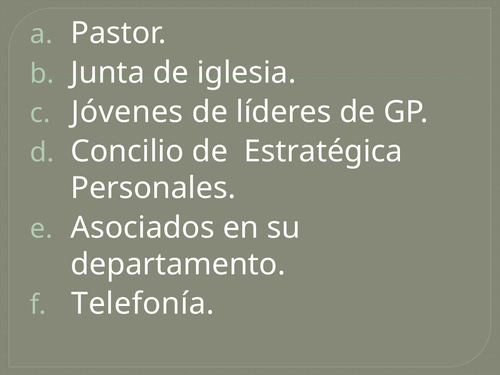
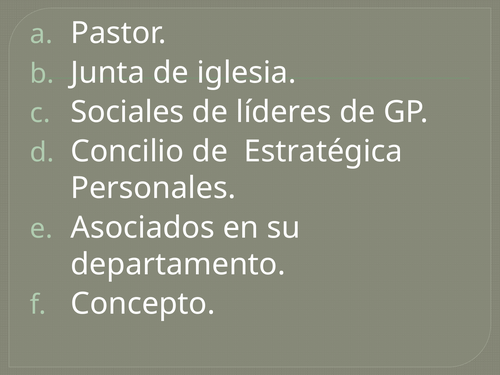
Jóvenes: Jóvenes -> Sociales
Telefonía: Telefonía -> Concepto
